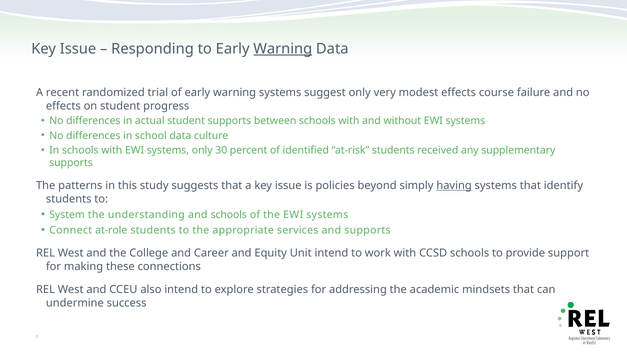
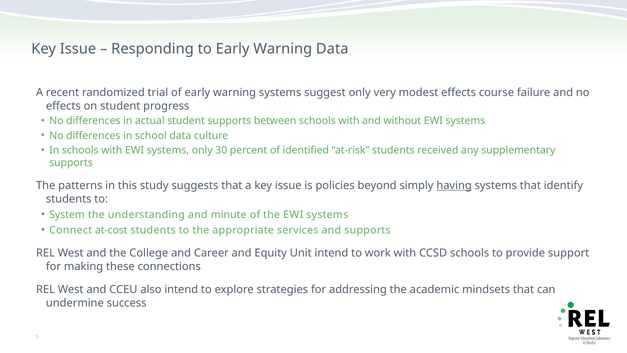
Warning at (283, 49) underline: present -> none
and schools: schools -> minute
at-role: at-role -> at-cost
